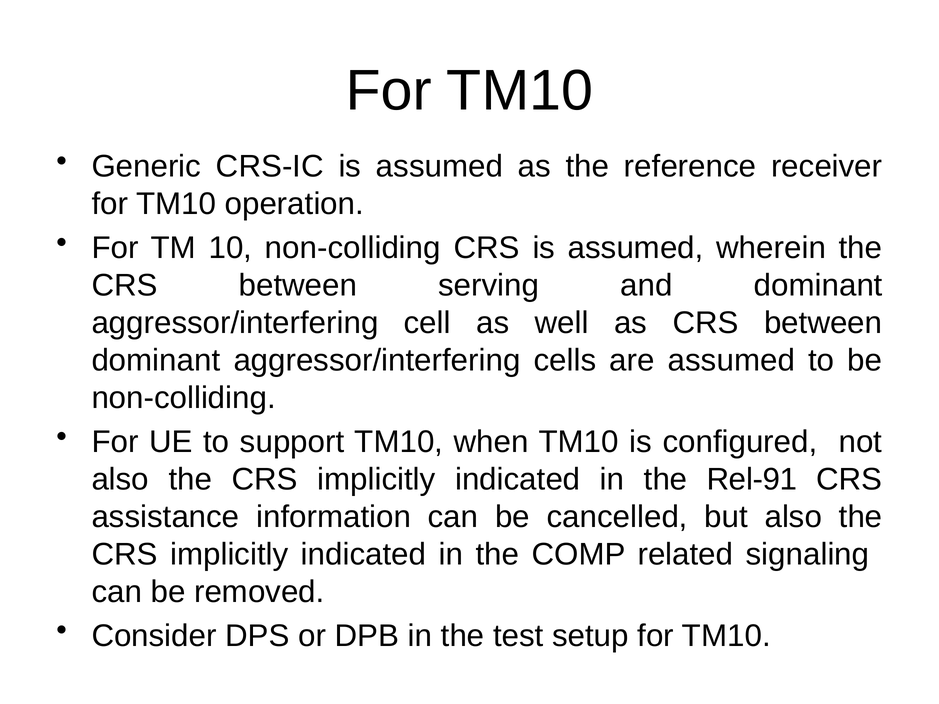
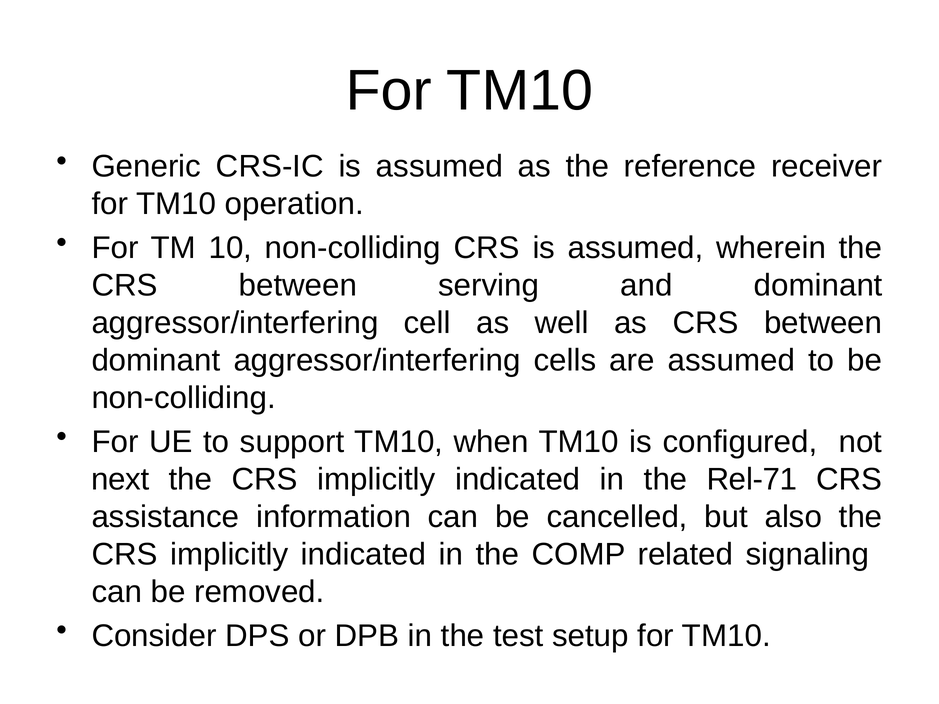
also at (120, 480): also -> next
Rel-91: Rel-91 -> Rel-71
